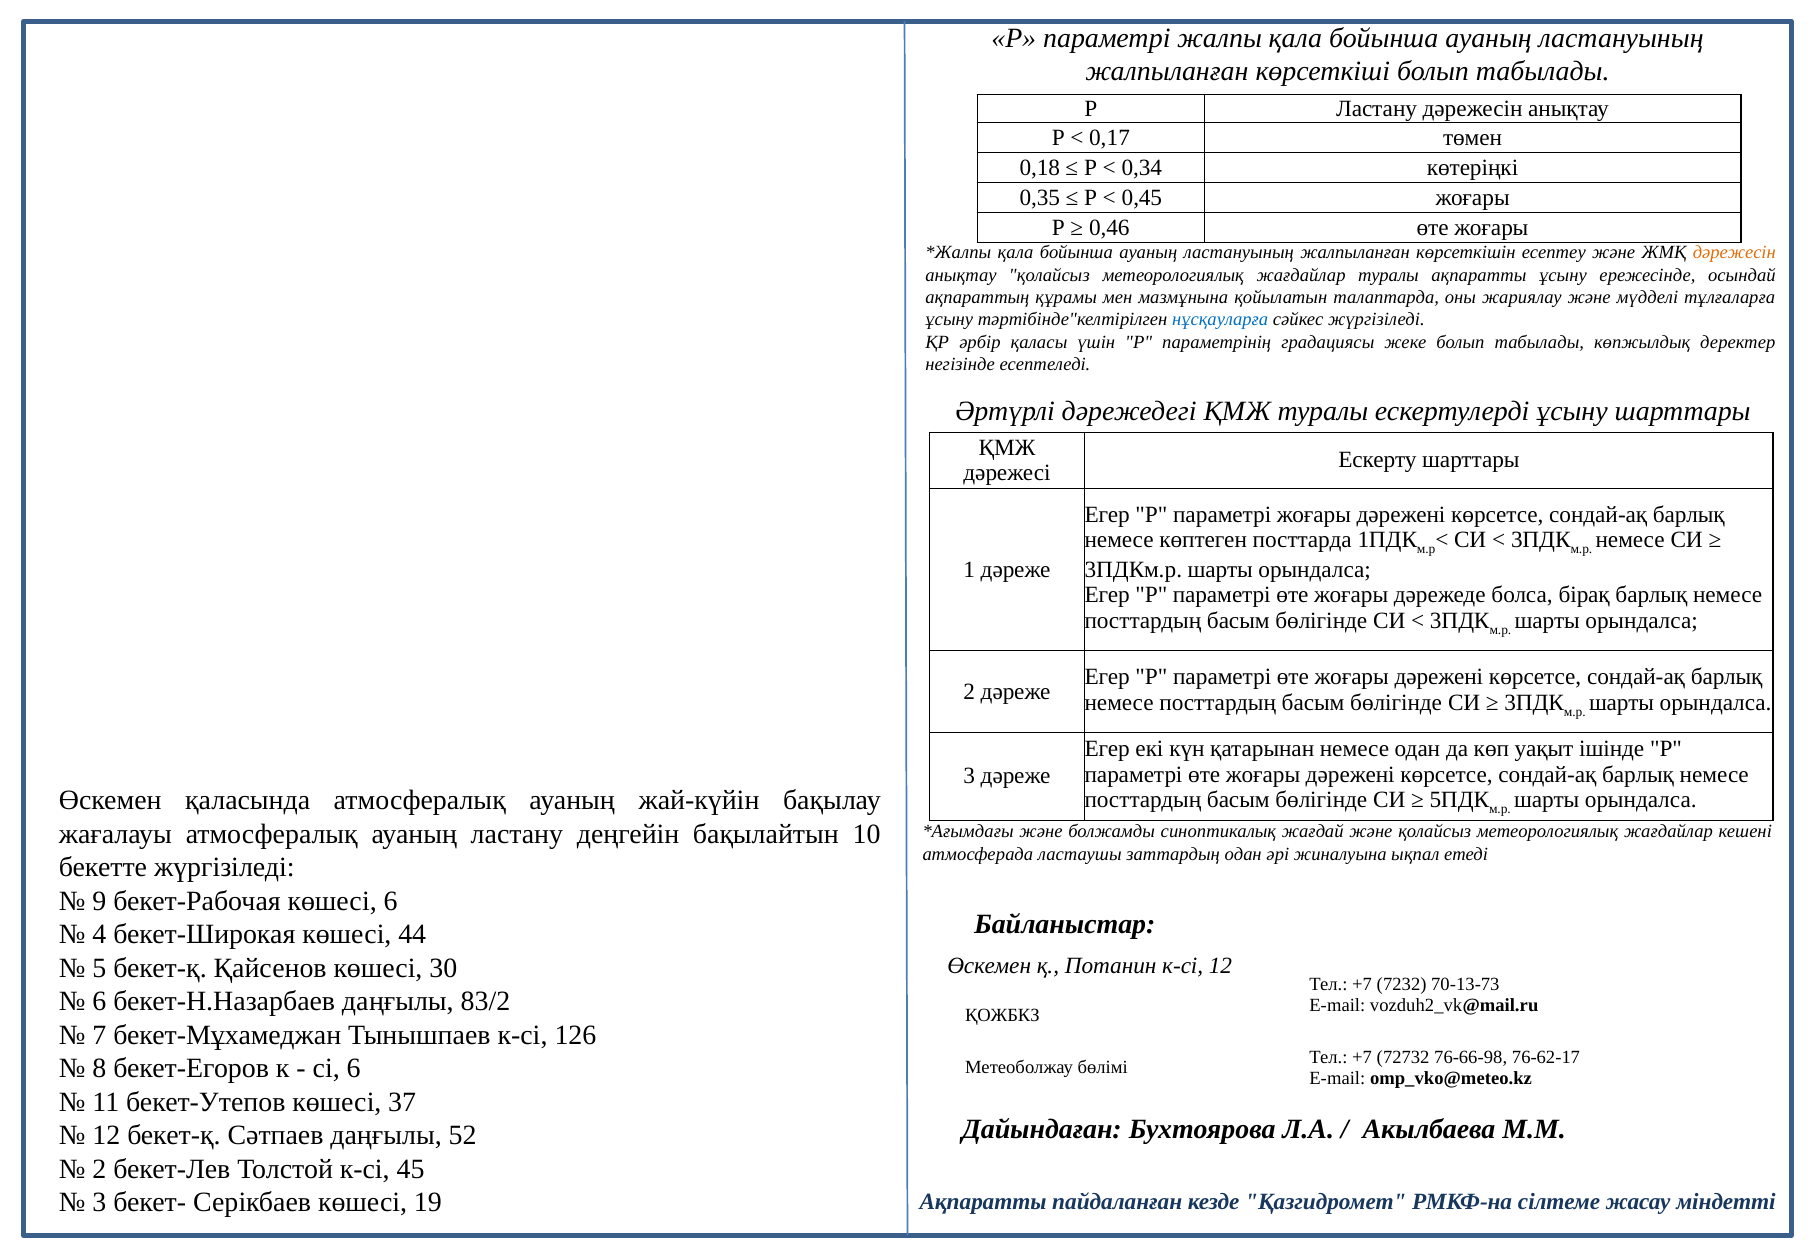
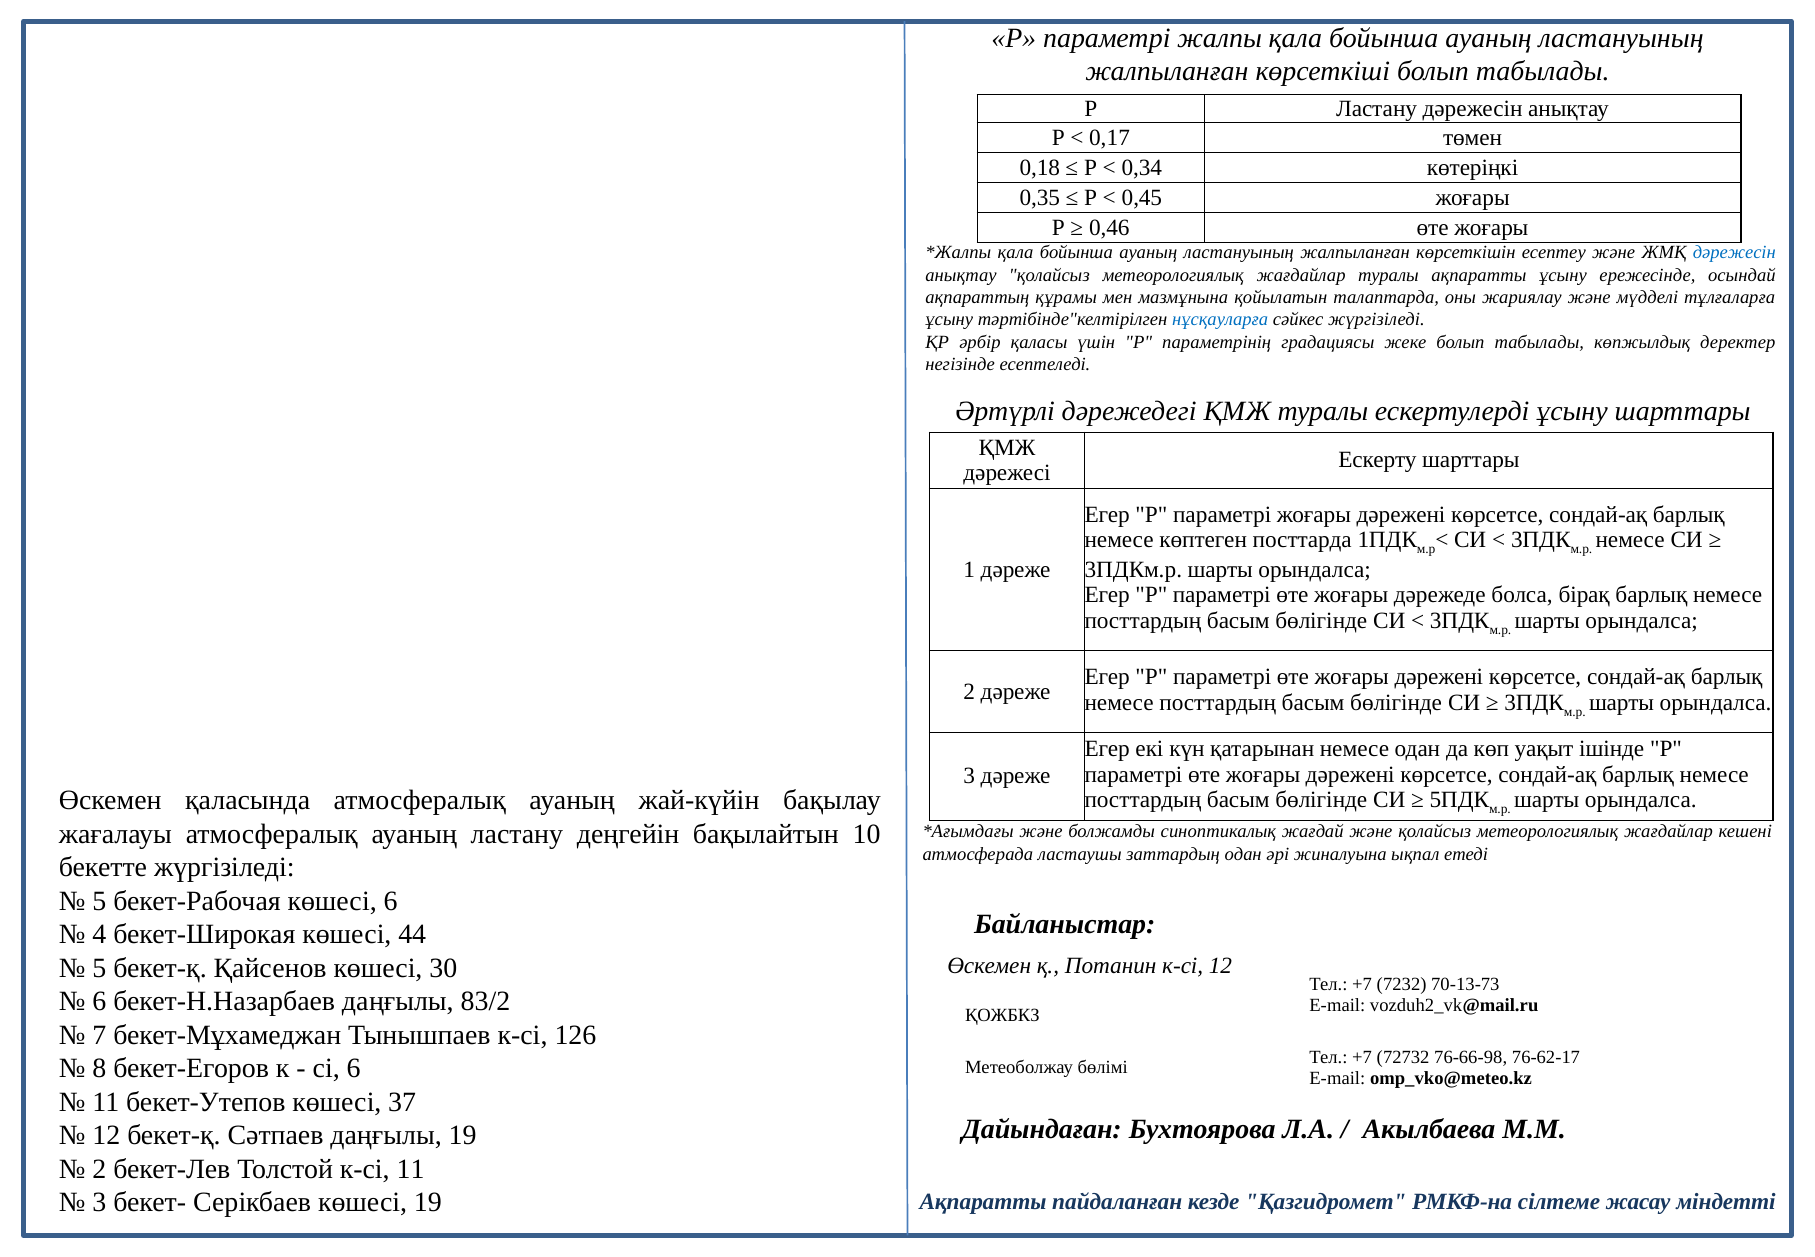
дәрежесін at (1734, 253) colour: orange -> blue
9 at (99, 901): 9 -> 5
даңғылы 52: 52 -> 19
к-сі 45: 45 -> 11
